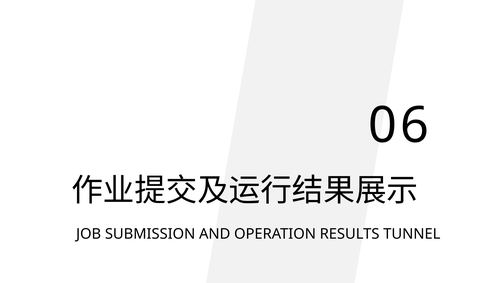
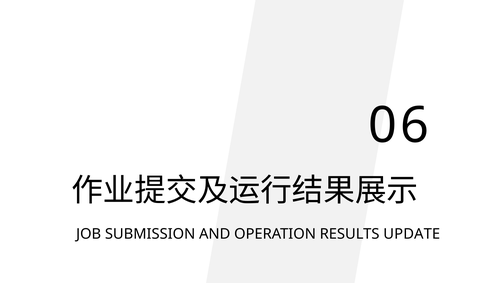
TUNNEL: TUNNEL -> UPDATE
